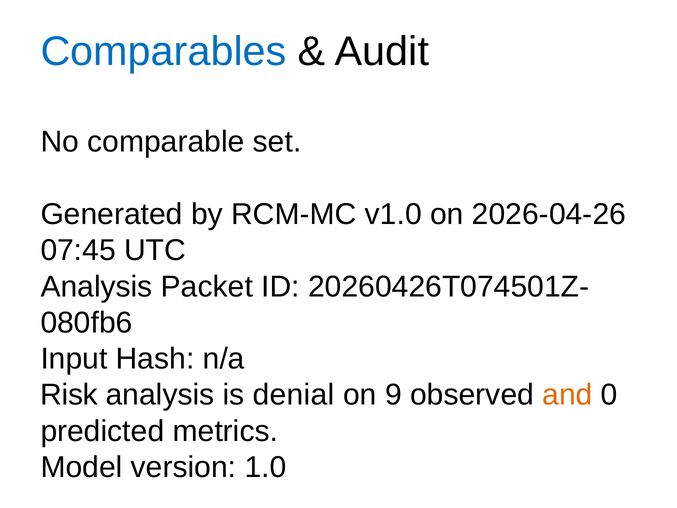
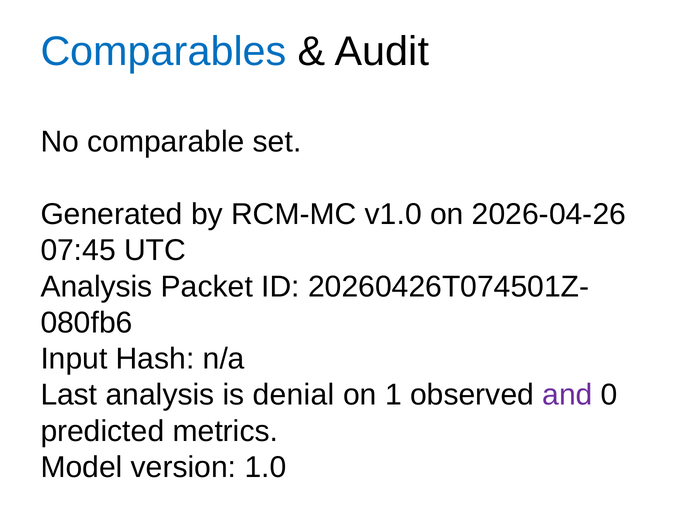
Risk: Risk -> Last
9: 9 -> 1
and colour: orange -> purple
